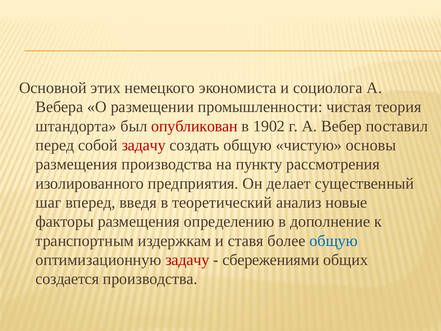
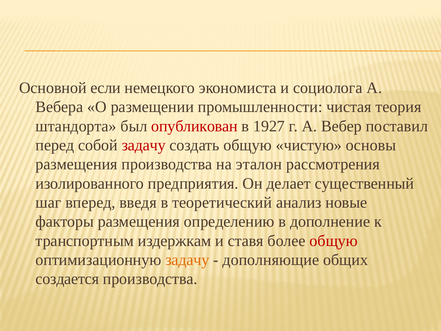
этих: этих -> если
1902: 1902 -> 1927
пункту: пункту -> эталон
общую at (334, 241) colour: blue -> red
задачу at (187, 260) colour: red -> orange
сбережениями: сбережениями -> дополняющие
